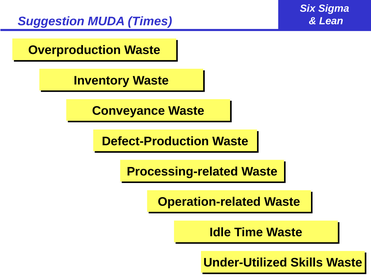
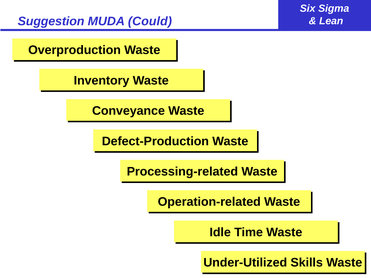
Times: Times -> Could
